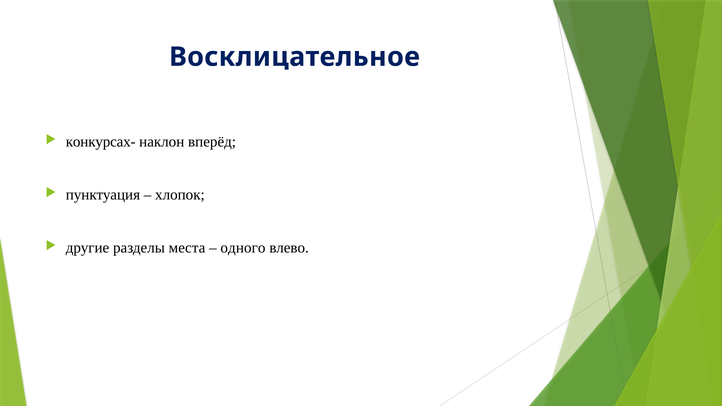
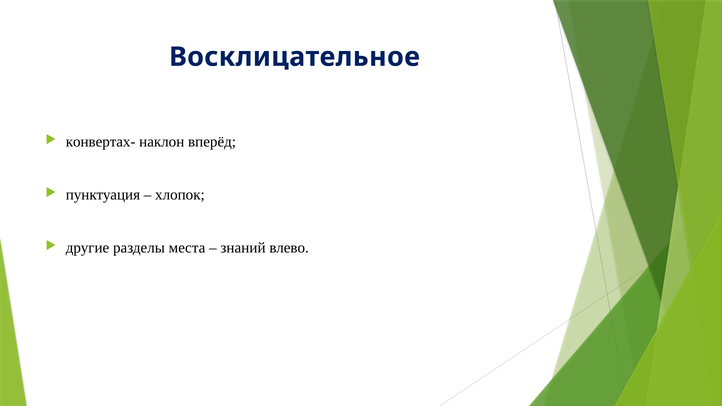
конкурсах-: конкурсах- -> конвертах-
одного: одного -> знаний
